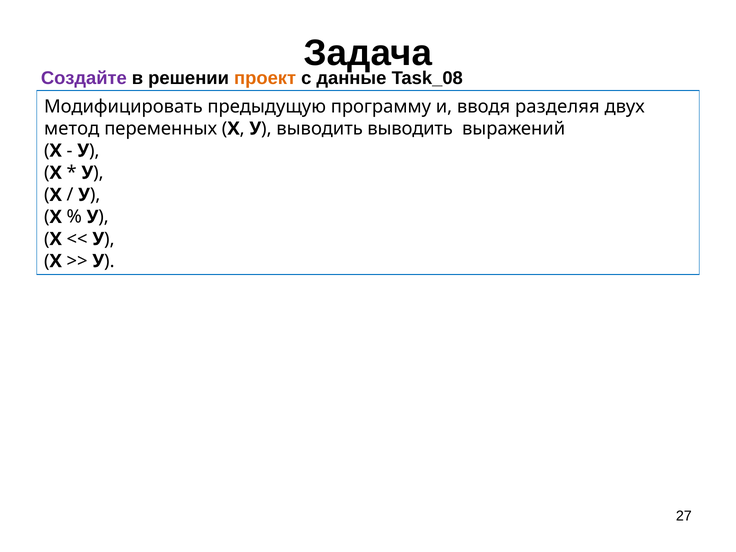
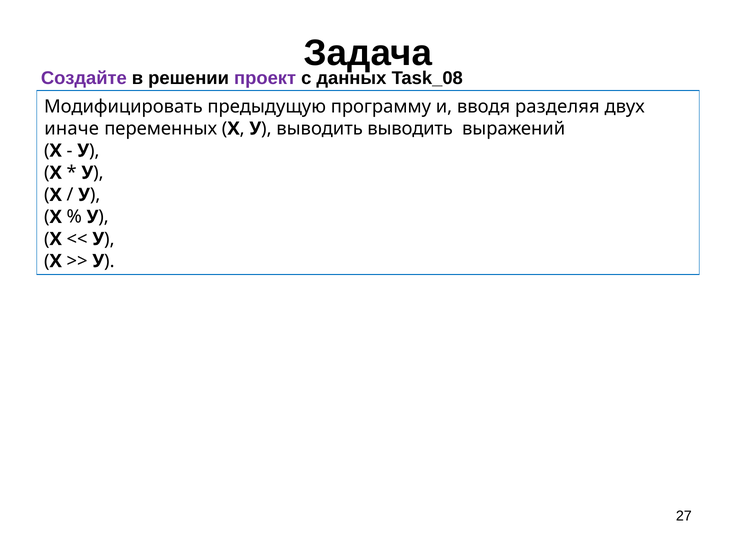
проект colour: orange -> purple
данные: данные -> данных
метод: метод -> иначе
